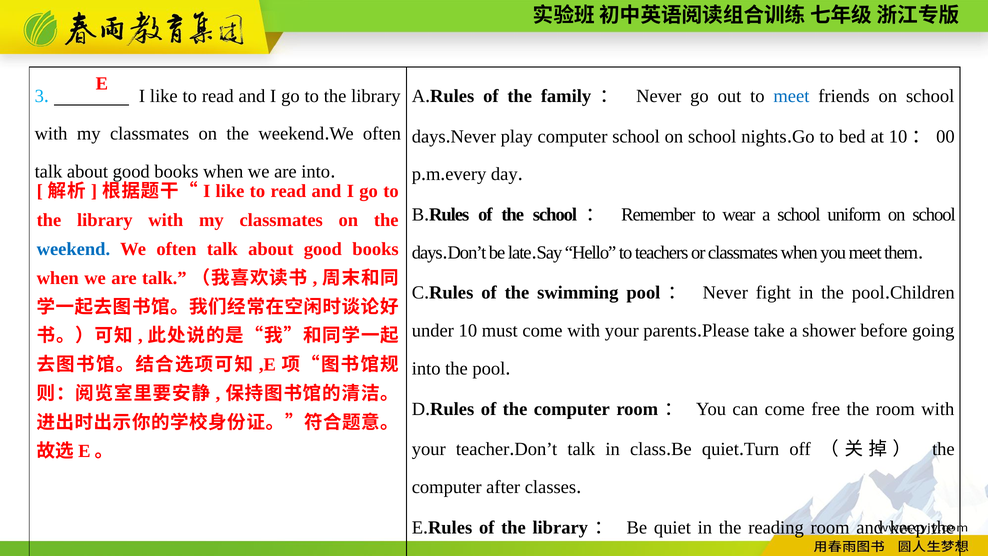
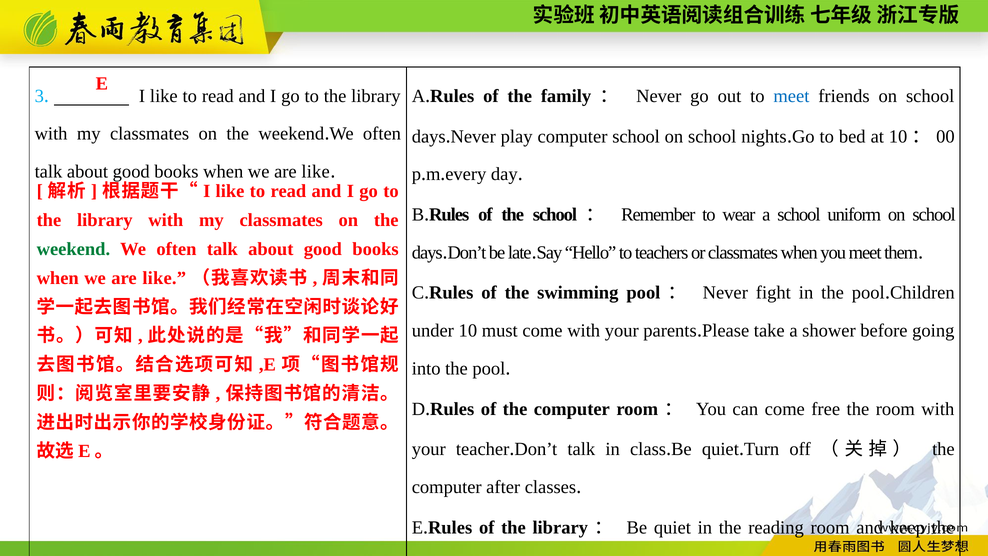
into at (316, 172): into -> like
weekend at (73, 249) colour: blue -> green
talk at (164, 278): talk -> like
